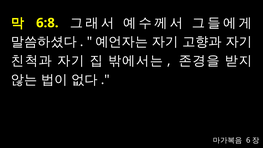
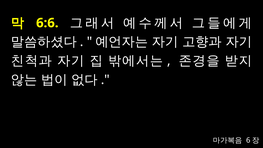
6:8: 6:8 -> 6:6
